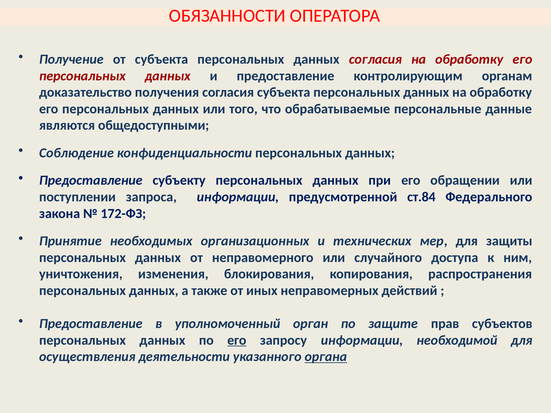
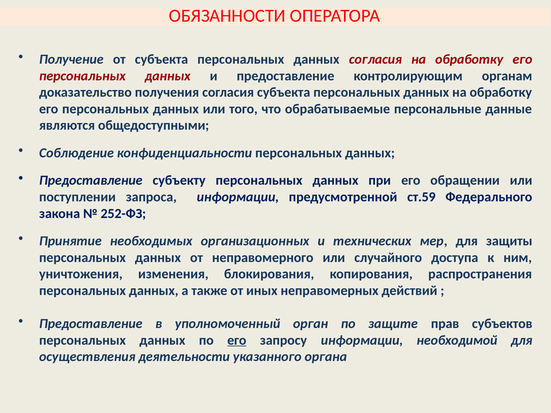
ст.84: ст.84 -> ст.59
172-ФЗ: 172-ФЗ -> 252-ФЗ
органа underline: present -> none
